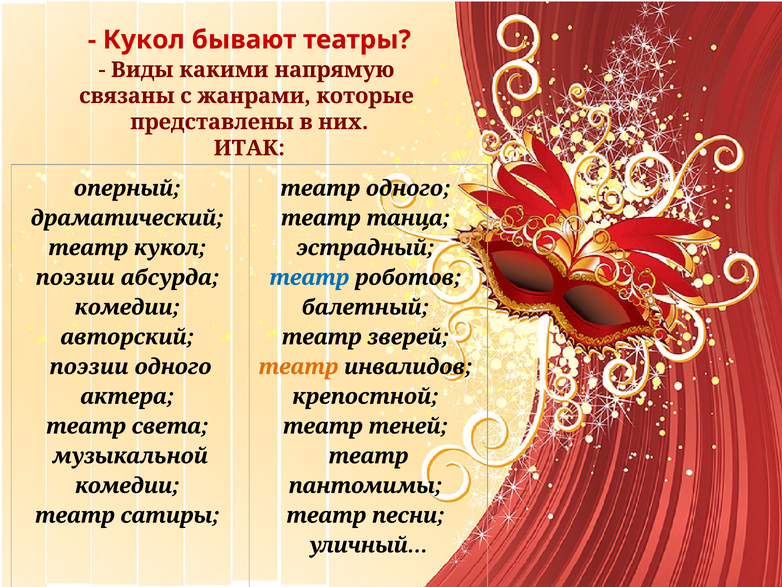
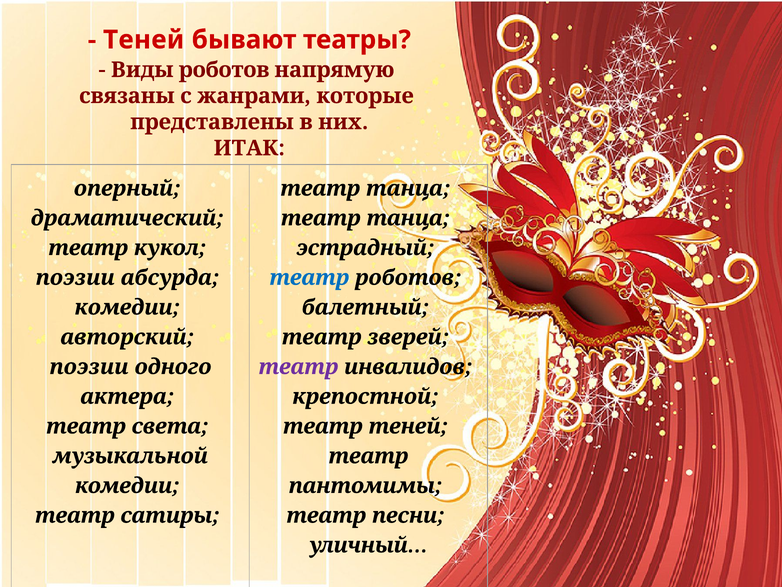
Кукол at (144, 40): Кукол -> Теней
Виды какими: какими -> роботов
одного at (408, 188): одного -> танца
театр at (298, 367) colour: orange -> purple
